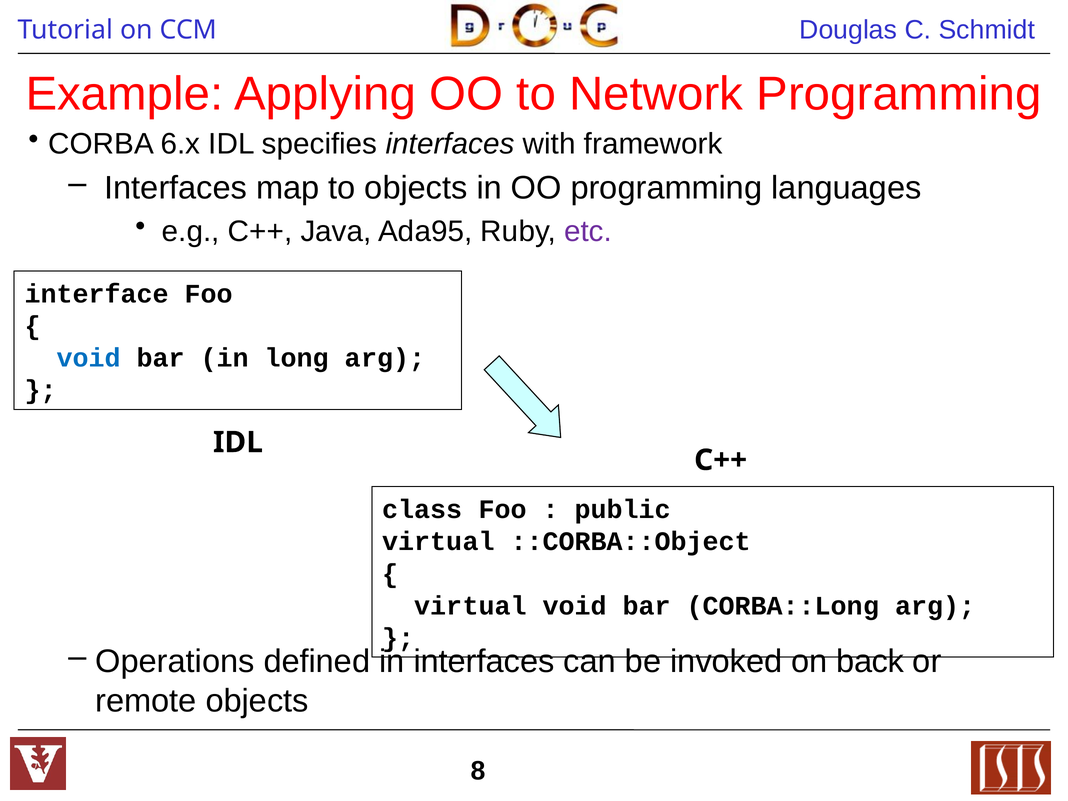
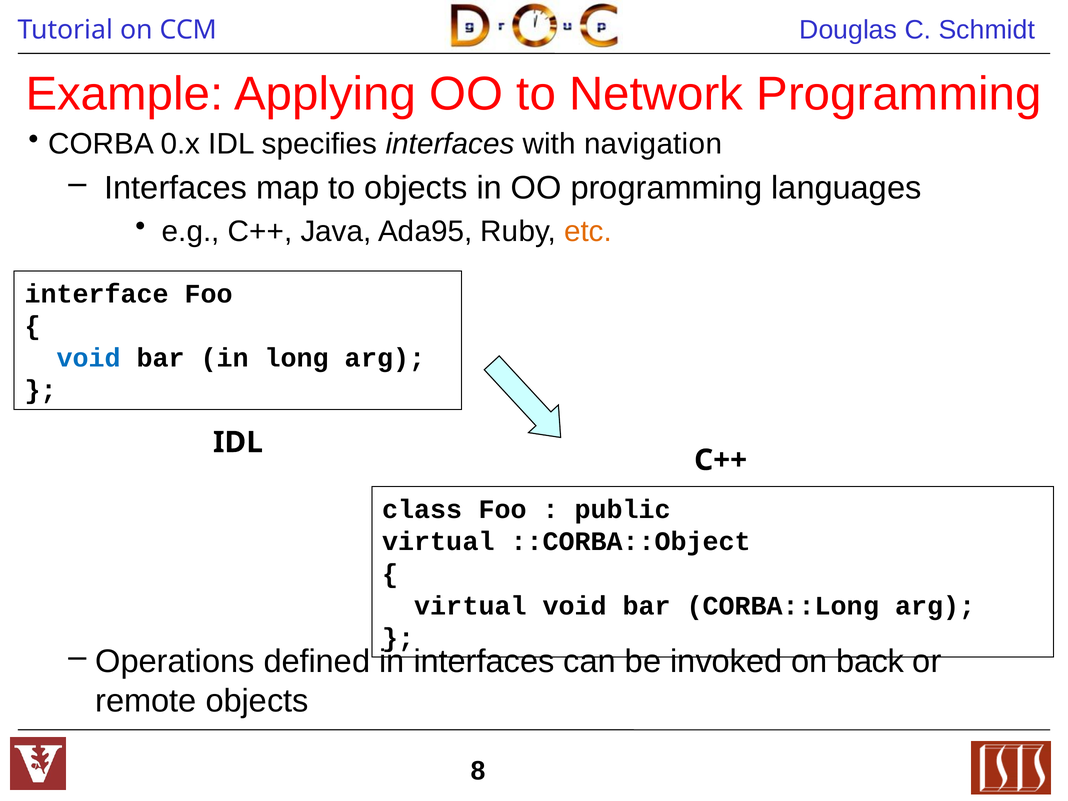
6.x: 6.x -> 0.x
framework: framework -> navigation
etc colour: purple -> orange
